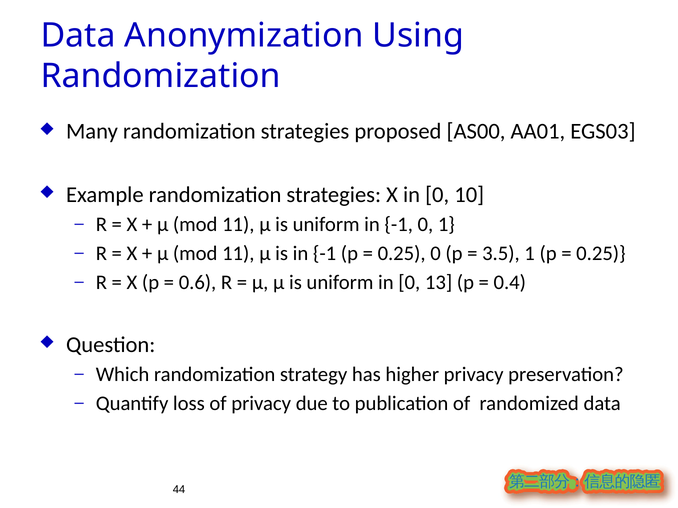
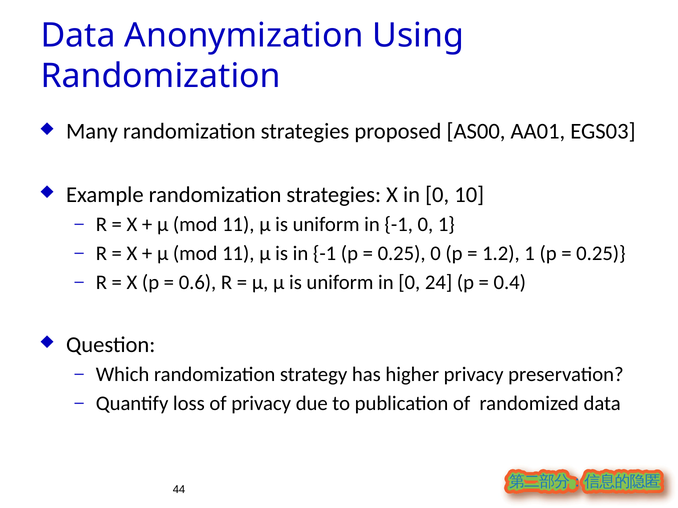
3.5: 3.5 -> 1.2
13: 13 -> 24
